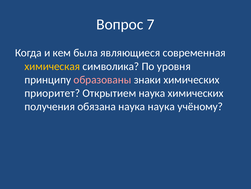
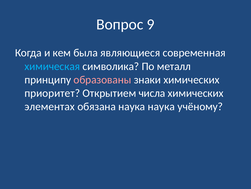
7: 7 -> 9
химическая colour: yellow -> light blue
уровня: уровня -> металл
Открытием наука: наука -> числа
получения: получения -> элементах
